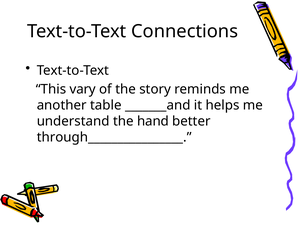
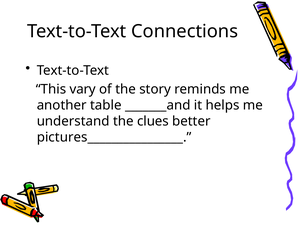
hand: hand -> clues
through________________: through________________ -> pictures________________
